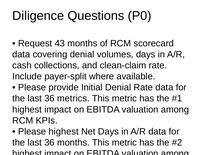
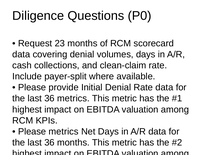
43: 43 -> 23
Please highest: highest -> metrics
